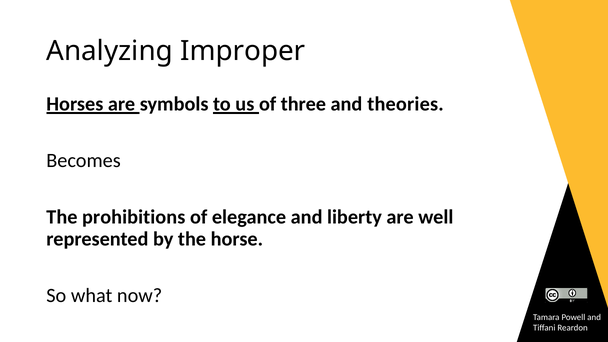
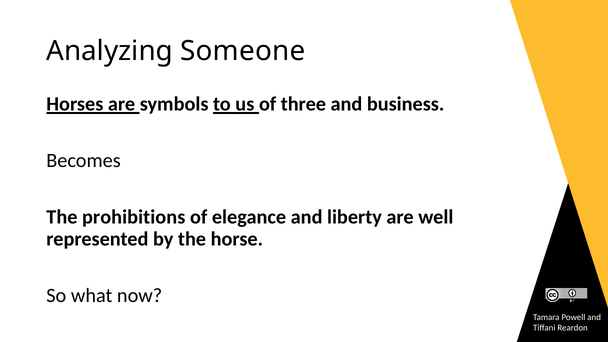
Improper: Improper -> Someone
theories: theories -> business
